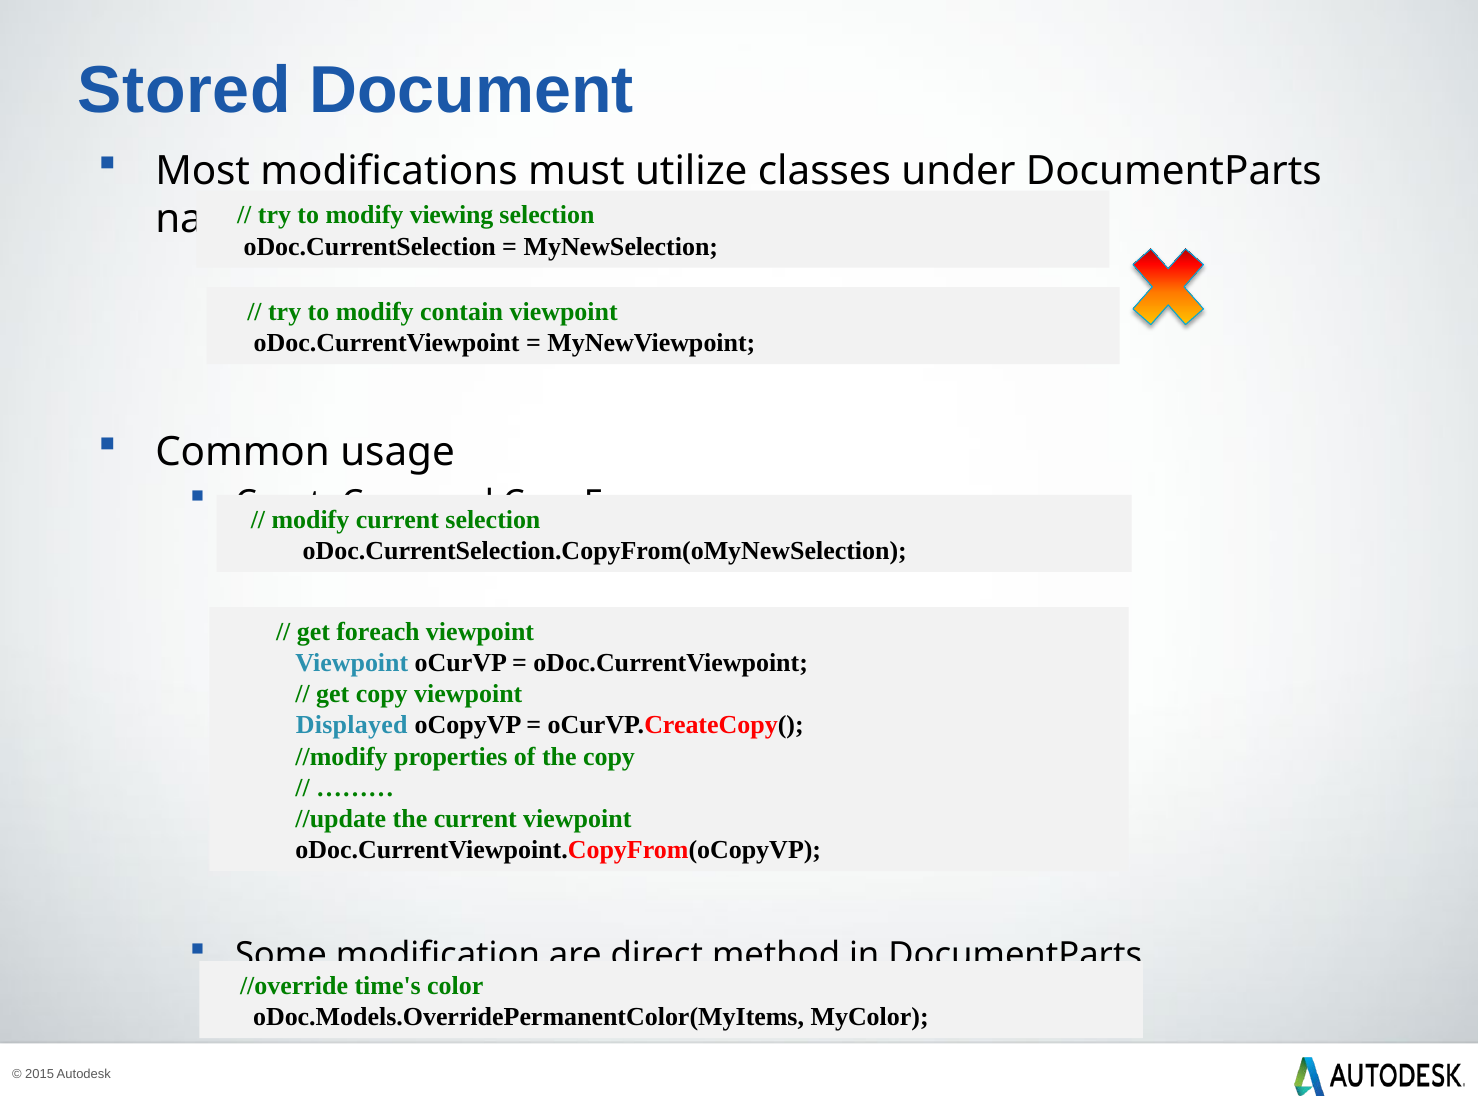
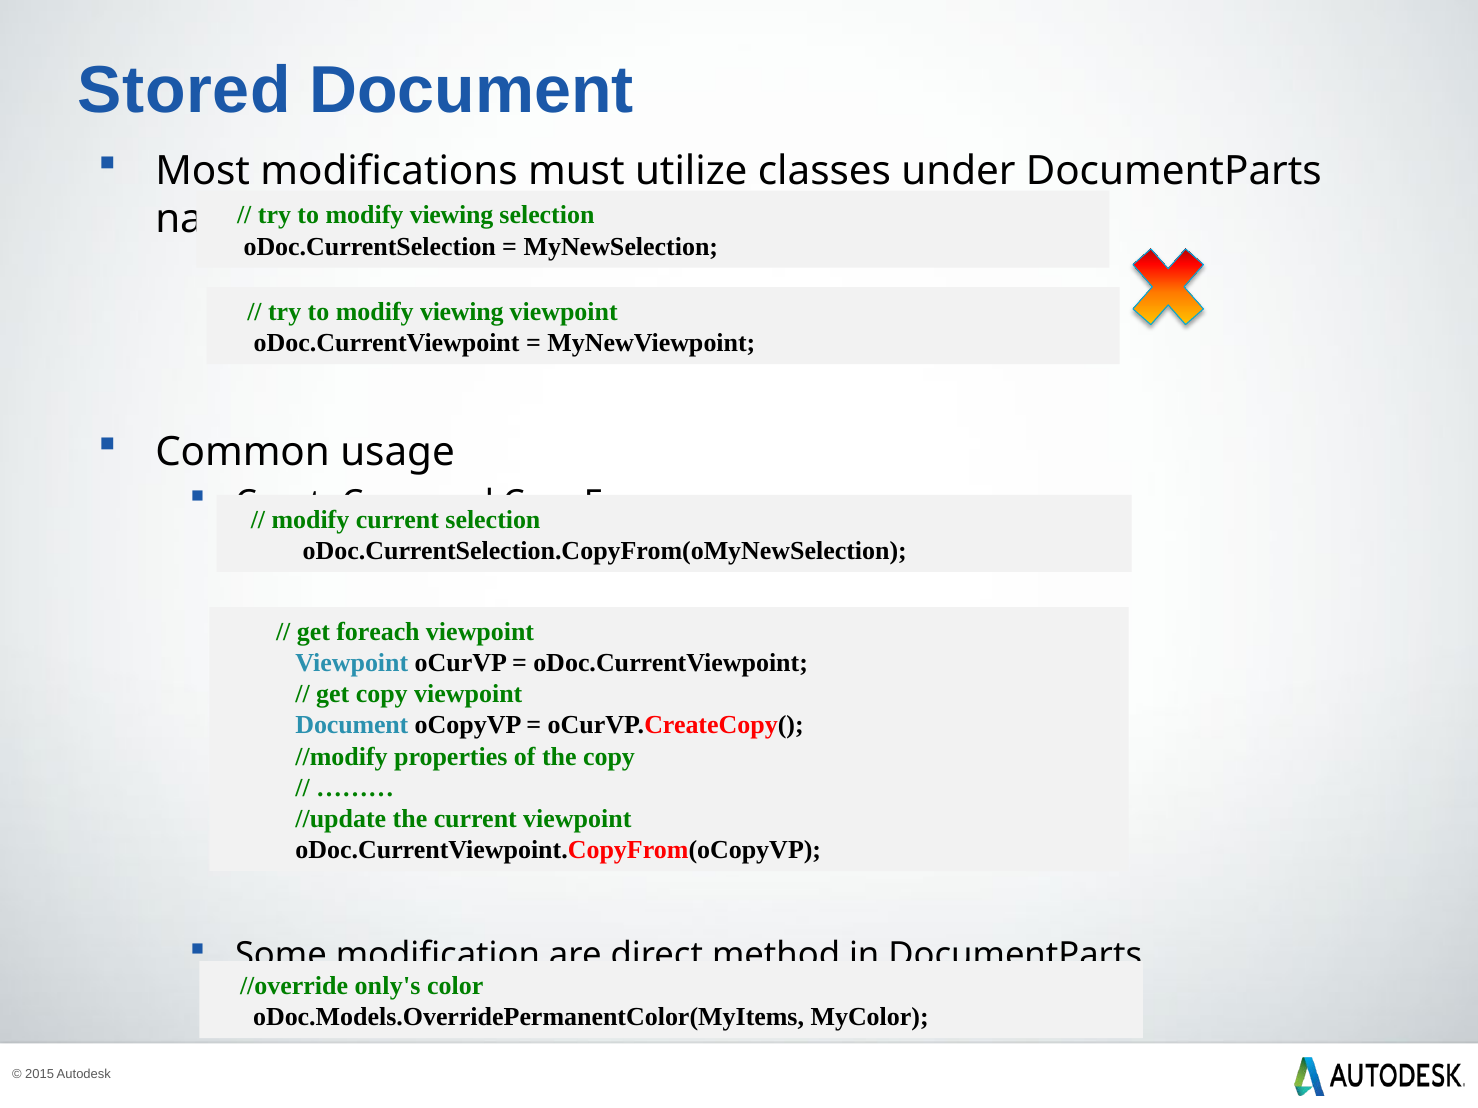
contain at (462, 312): contain -> viewing
Displayed at (352, 726): Displayed -> Document
time's: time's -> only's
